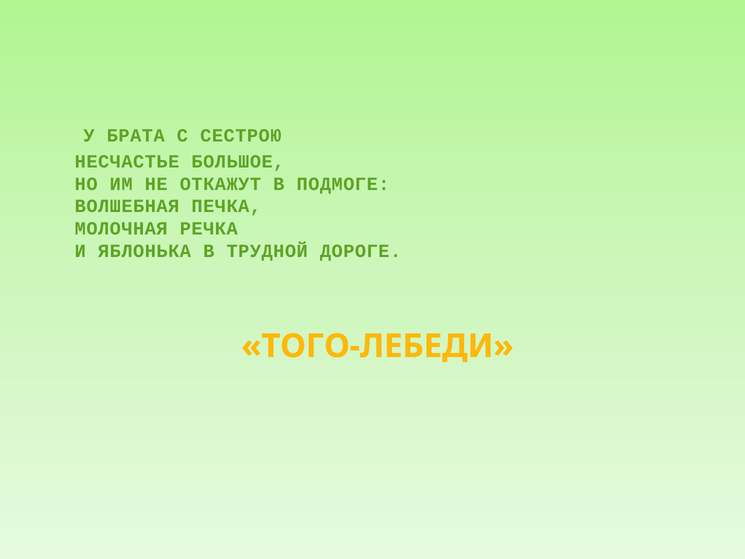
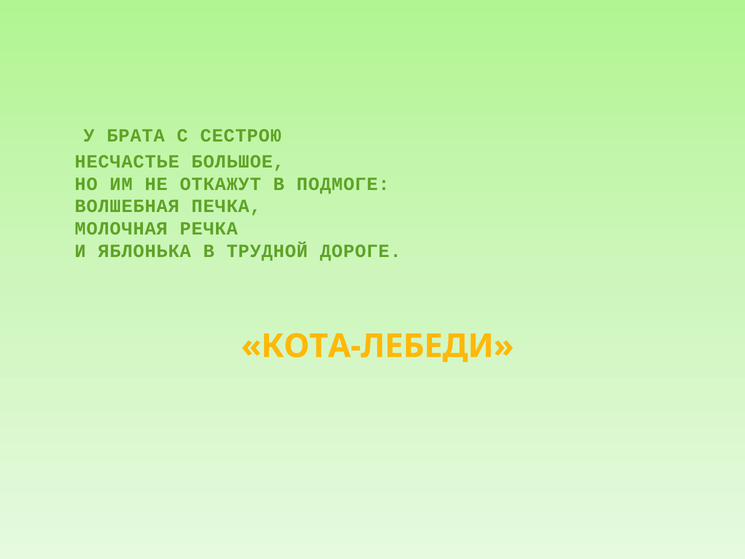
ТОГО-ЛЕБЕДИ: ТОГО-ЛЕБЕДИ -> КОТА-ЛЕБЕДИ
